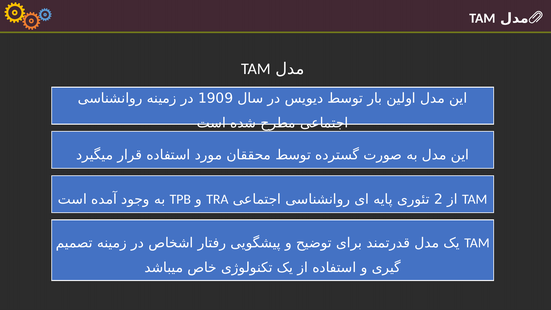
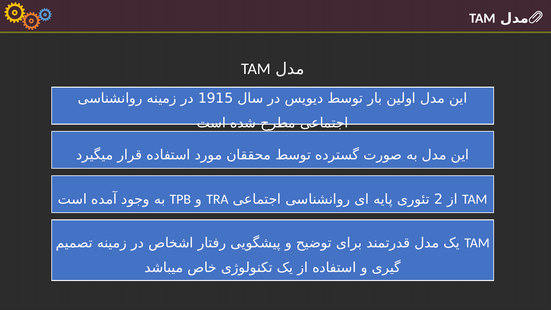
1909: 1909 -> 1915
